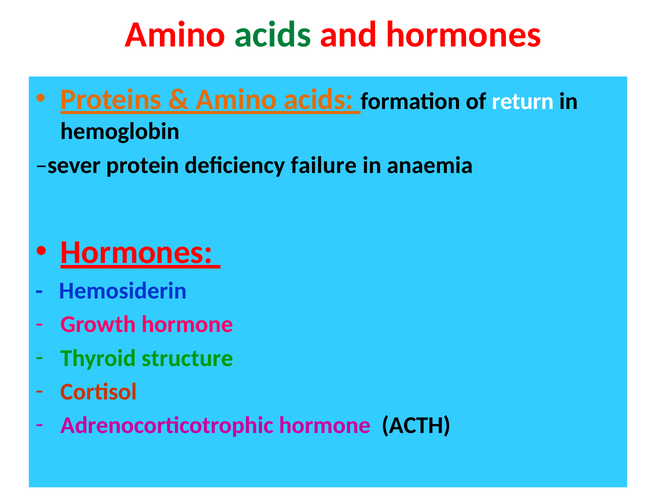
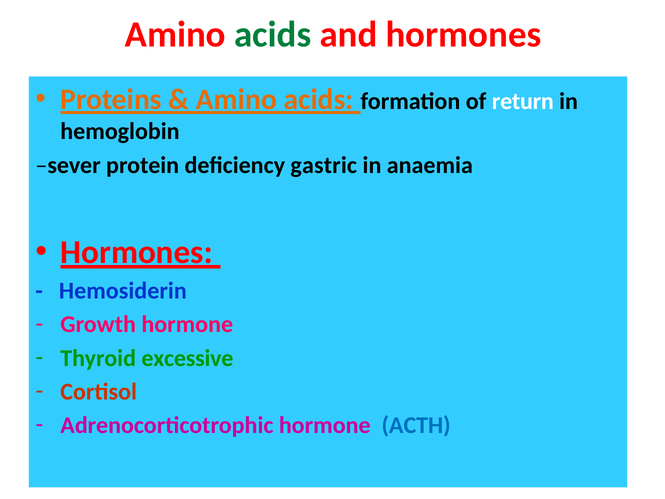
failure: failure -> gastric
structure: structure -> excessive
ACTH colour: black -> blue
